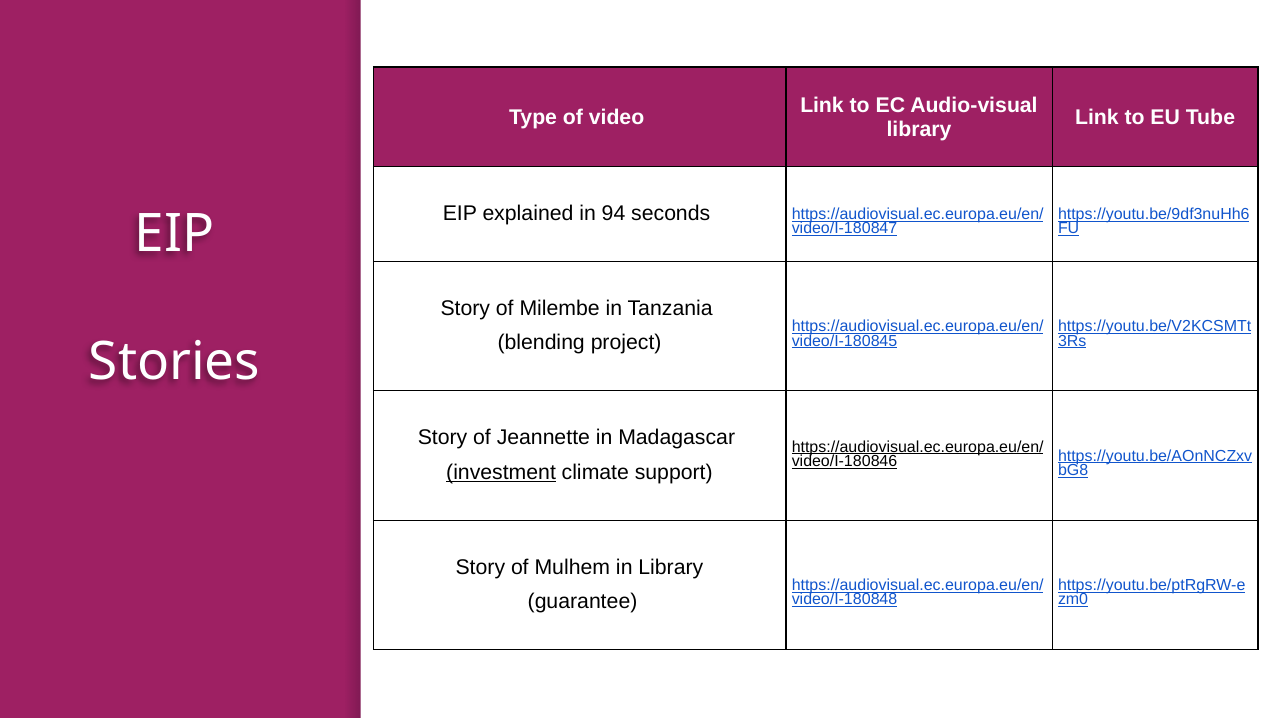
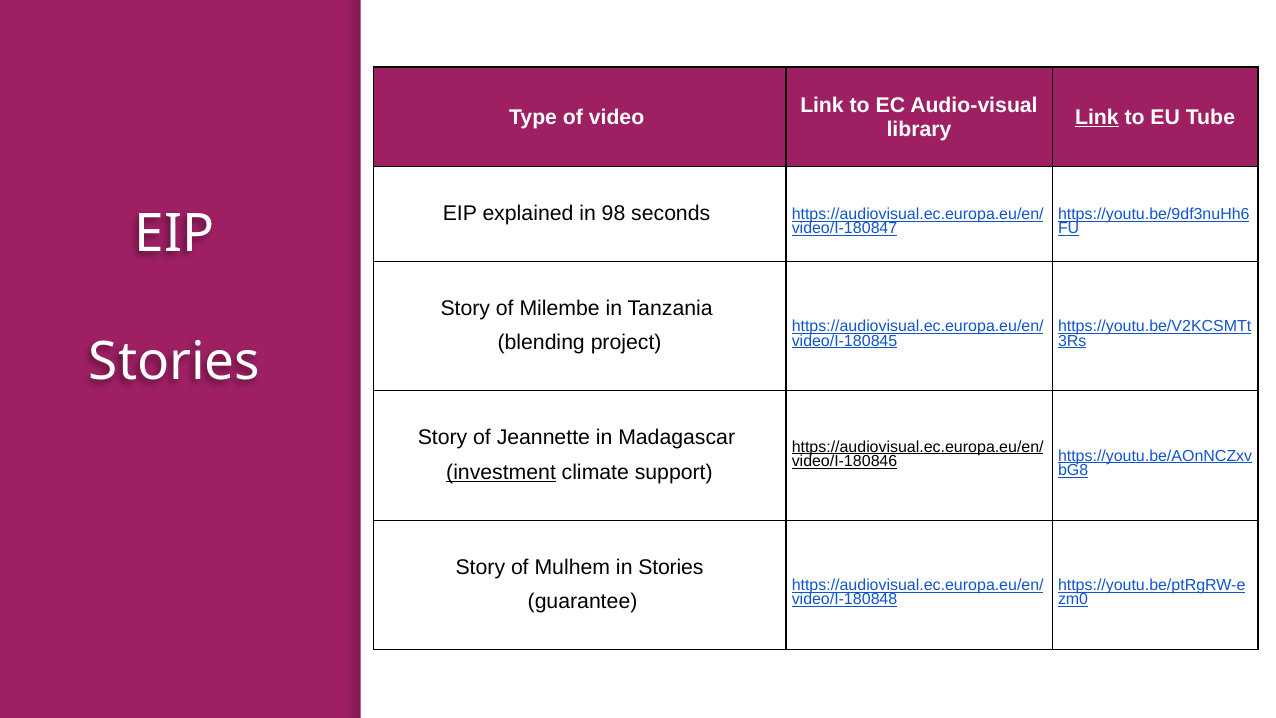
Link at (1097, 117) underline: none -> present
94: 94 -> 98
in Library: Library -> Stories
